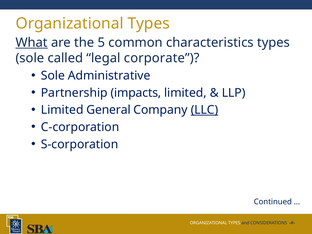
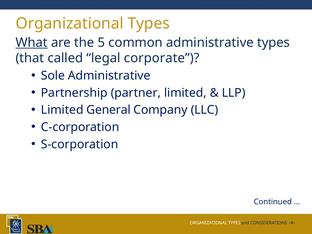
common characteristics: characteristics -> administrative
sole at (30, 58): sole -> that
impacts: impacts -> partner
LLC underline: present -> none
